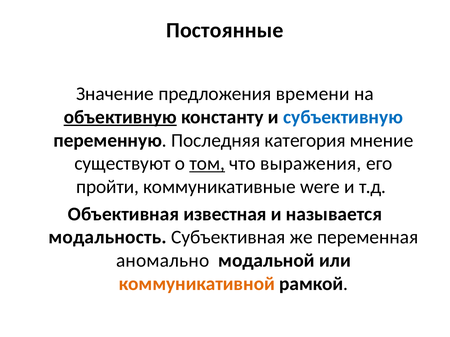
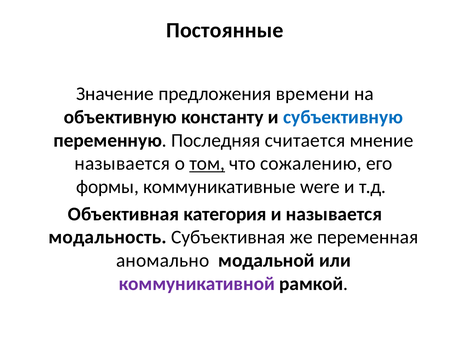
объективную underline: present -> none
категория: категория -> считается
существуют at (122, 164): существуют -> называется
выражения: выражения -> сожалению
пройти: пройти -> формы
известная: известная -> категория
коммуникативной colour: orange -> purple
